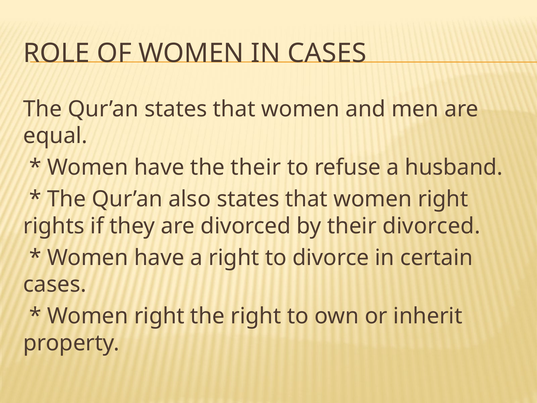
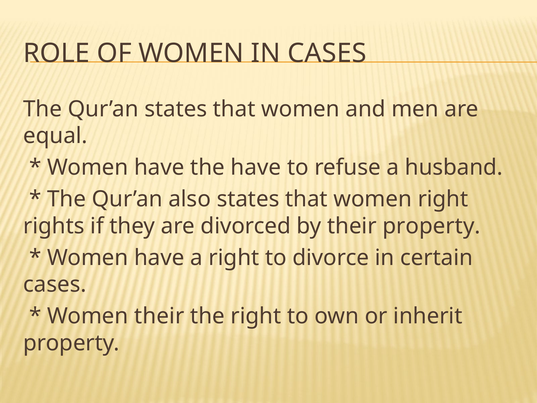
the their: their -> have
their divorced: divorced -> property
right at (159, 316): right -> their
